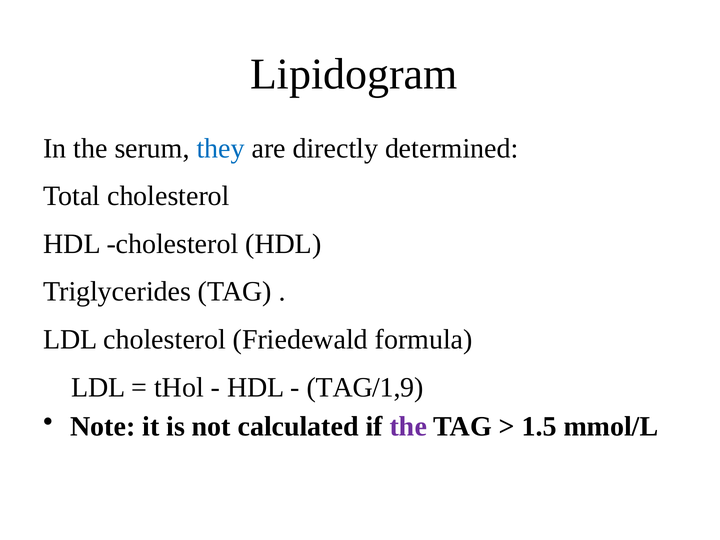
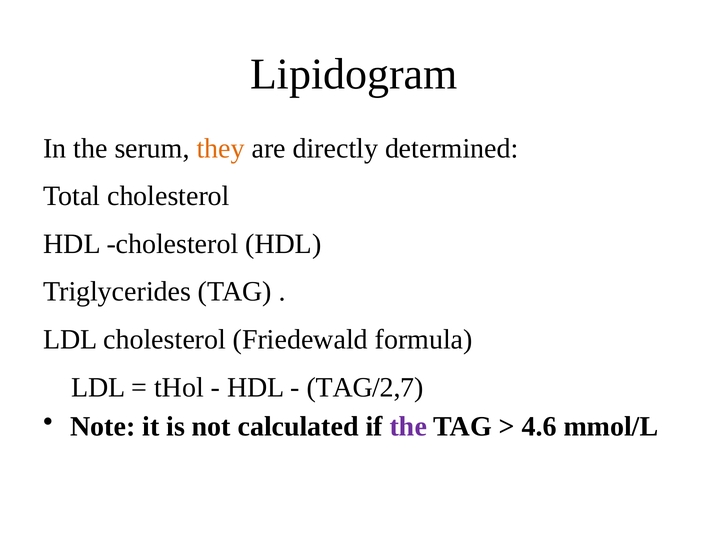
they colour: blue -> orange
TAG/1,9: TAG/1,9 -> TAG/2,7
1.5: 1.5 -> 4.6
